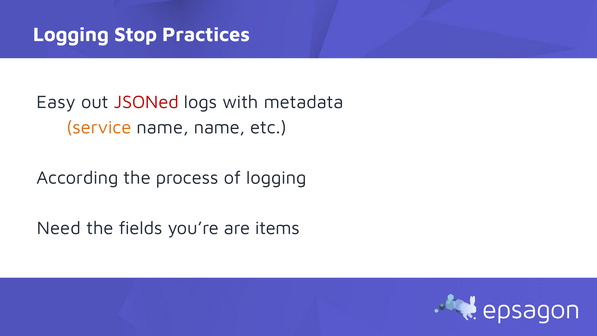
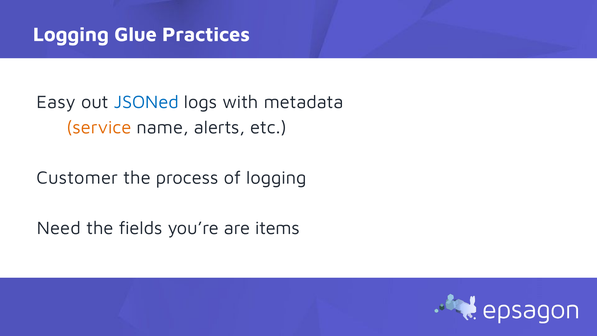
Stop: Stop -> Glue
JSONed colour: red -> blue
name name: name -> alerts
According: According -> Customer
